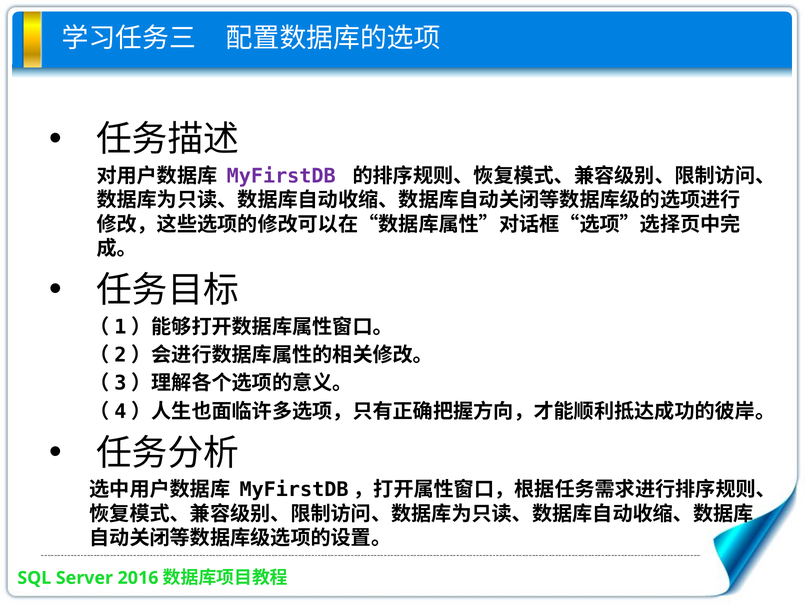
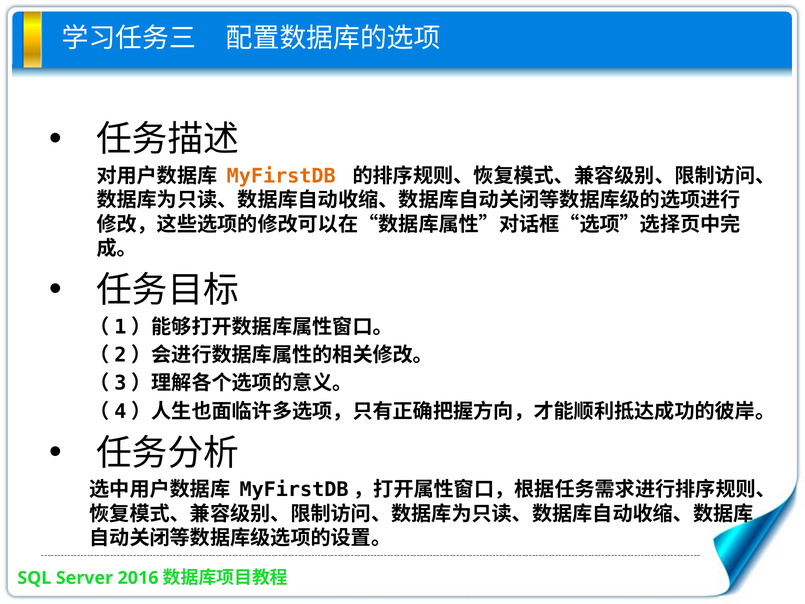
MyFirstDB colour: purple -> orange
